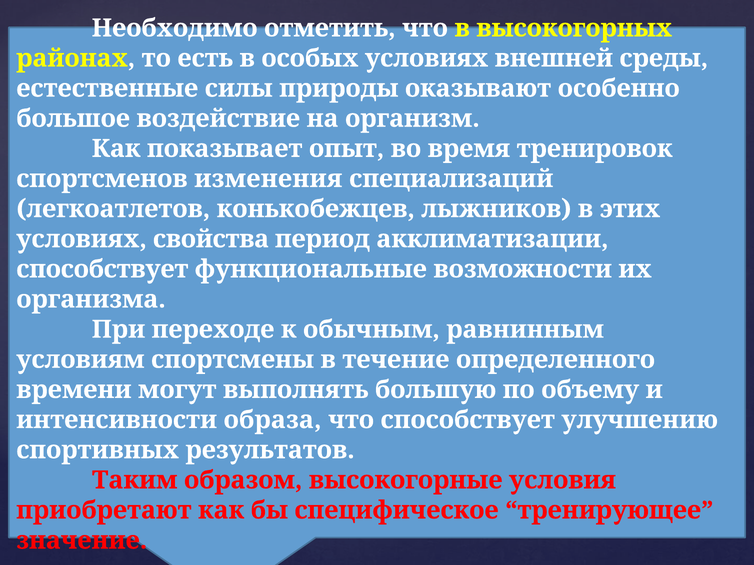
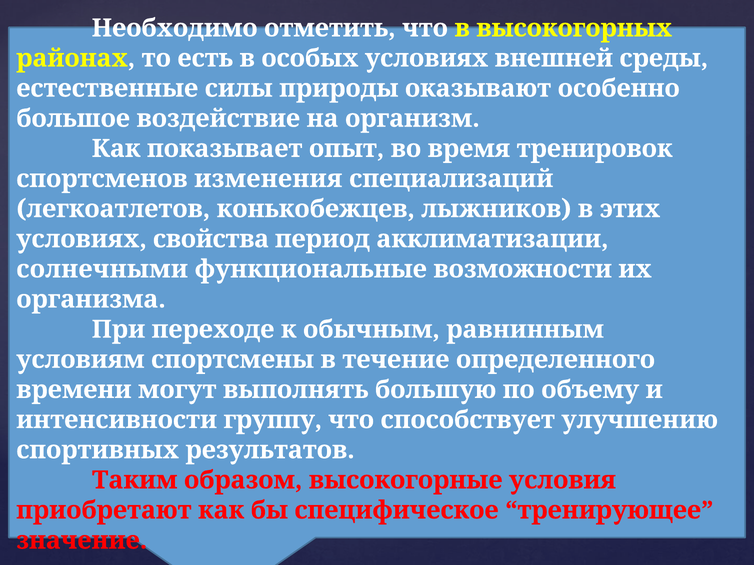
способствует at (102, 269): способствует -> солнечными
образа: образа -> группу
